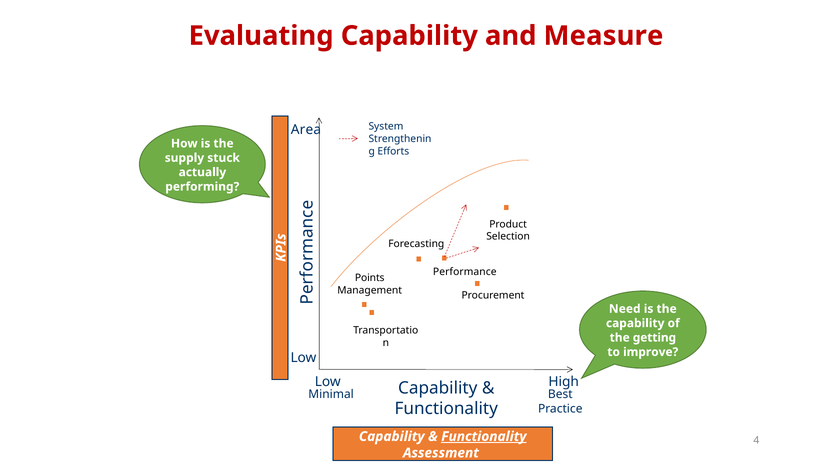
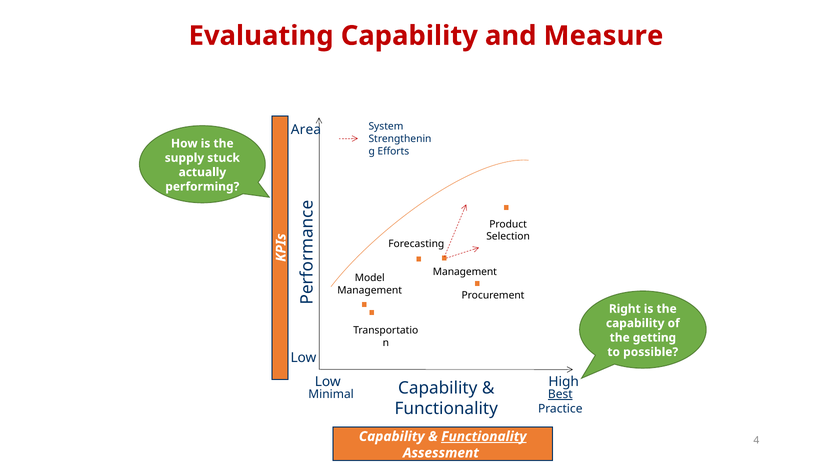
Performance at (465, 272): Performance -> Management
Points: Points -> Model
Need: Need -> Right
improve: improve -> possible
Best underline: none -> present
